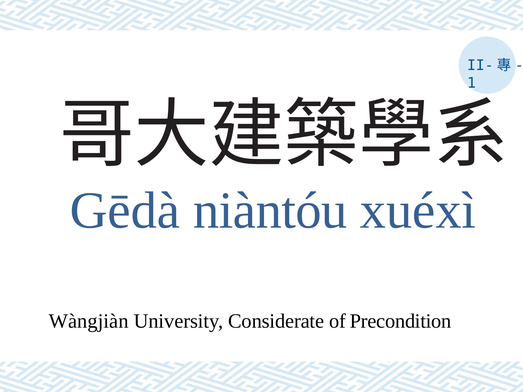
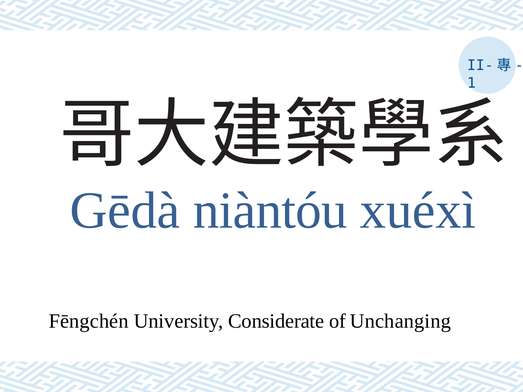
Wàngjiàn: Wàngjiàn -> Fēngchén
Precondition: Precondition -> Unchanging
